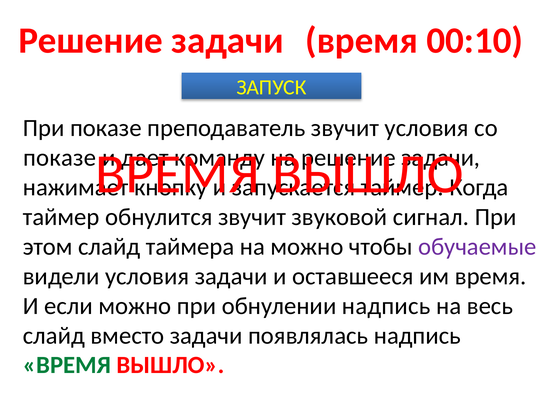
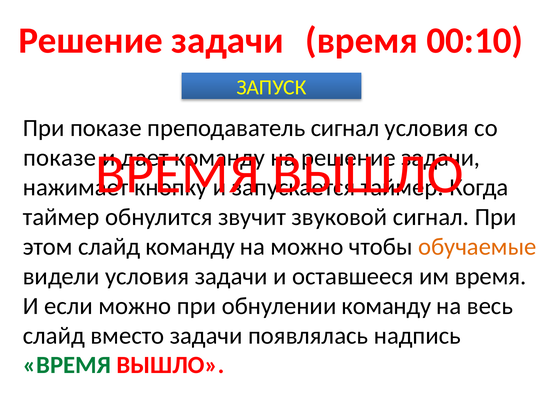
преподаватель звучит: звучит -> сигнал
слайд таймера: таймера -> команду
обучаемые colour: purple -> orange
обнулении надпись: надпись -> команду
